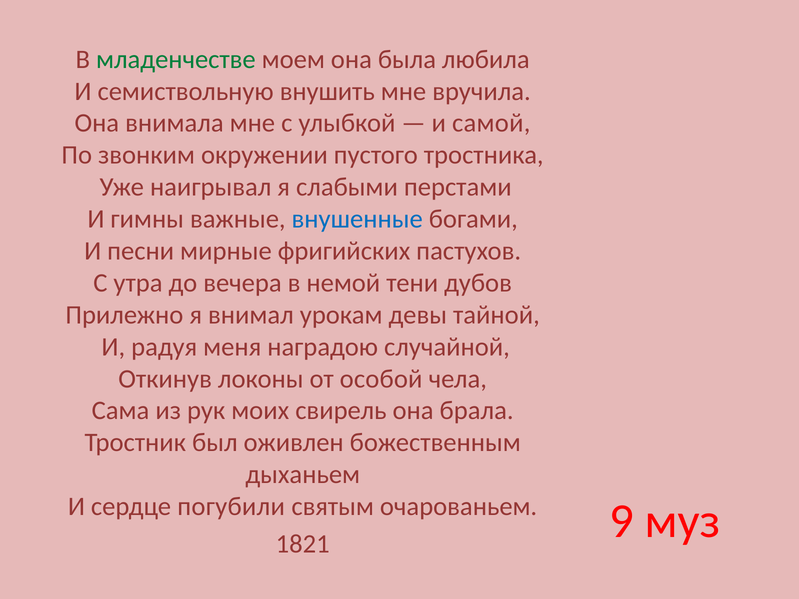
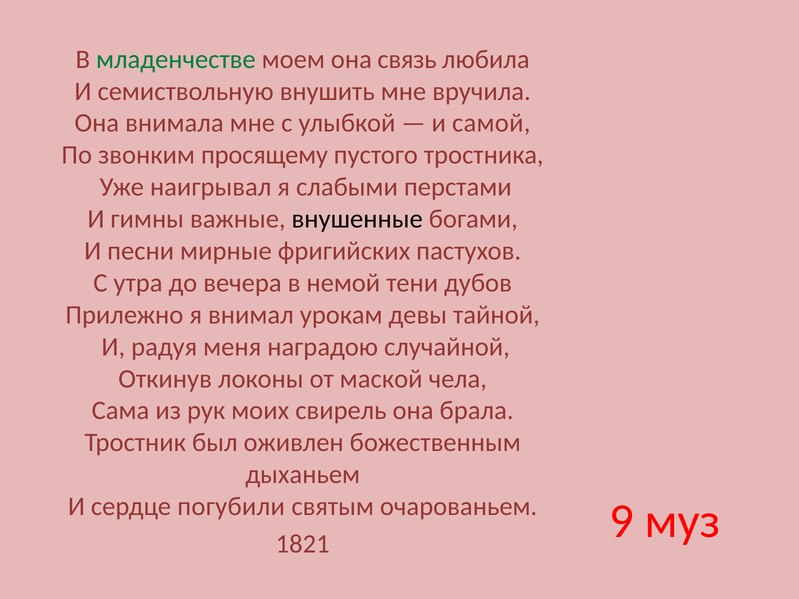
была: была -> связь
окружении: окружении -> просящему
внушенные colour: blue -> black
особой: особой -> маской
